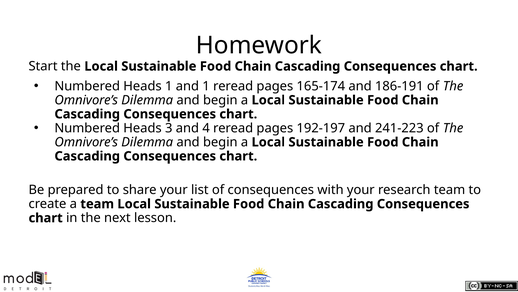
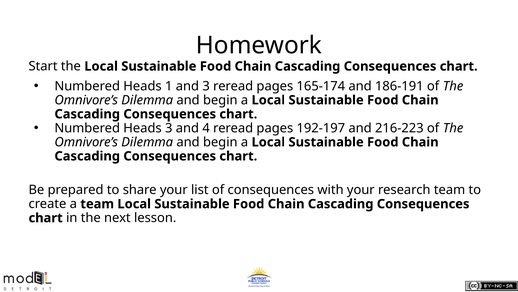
and 1: 1 -> 3
241-223: 241-223 -> 216-223
